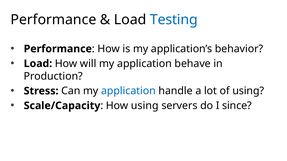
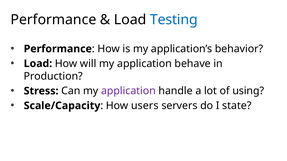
application at (128, 91) colour: blue -> purple
How using: using -> users
since: since -> state
